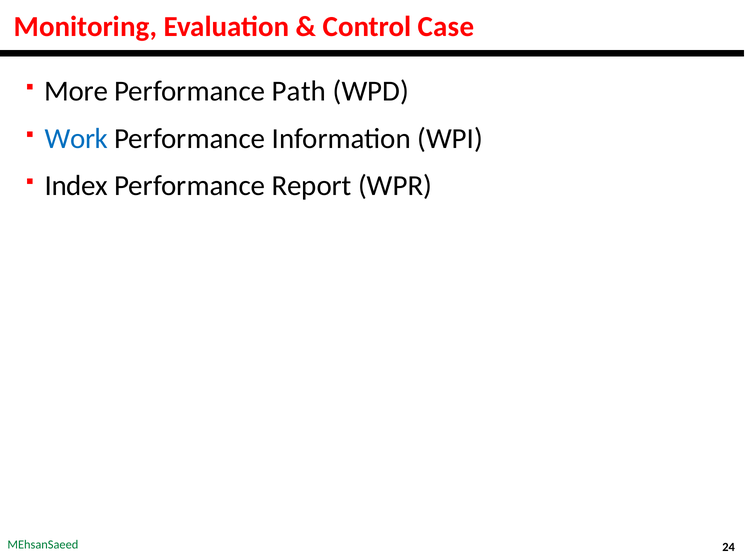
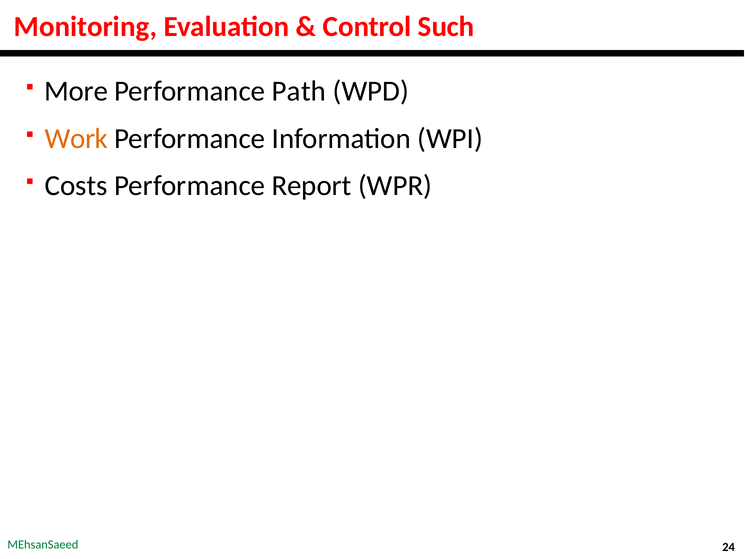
Case: Case -> Such
Work colour: blue -> orange
Index: Index -> Costs
